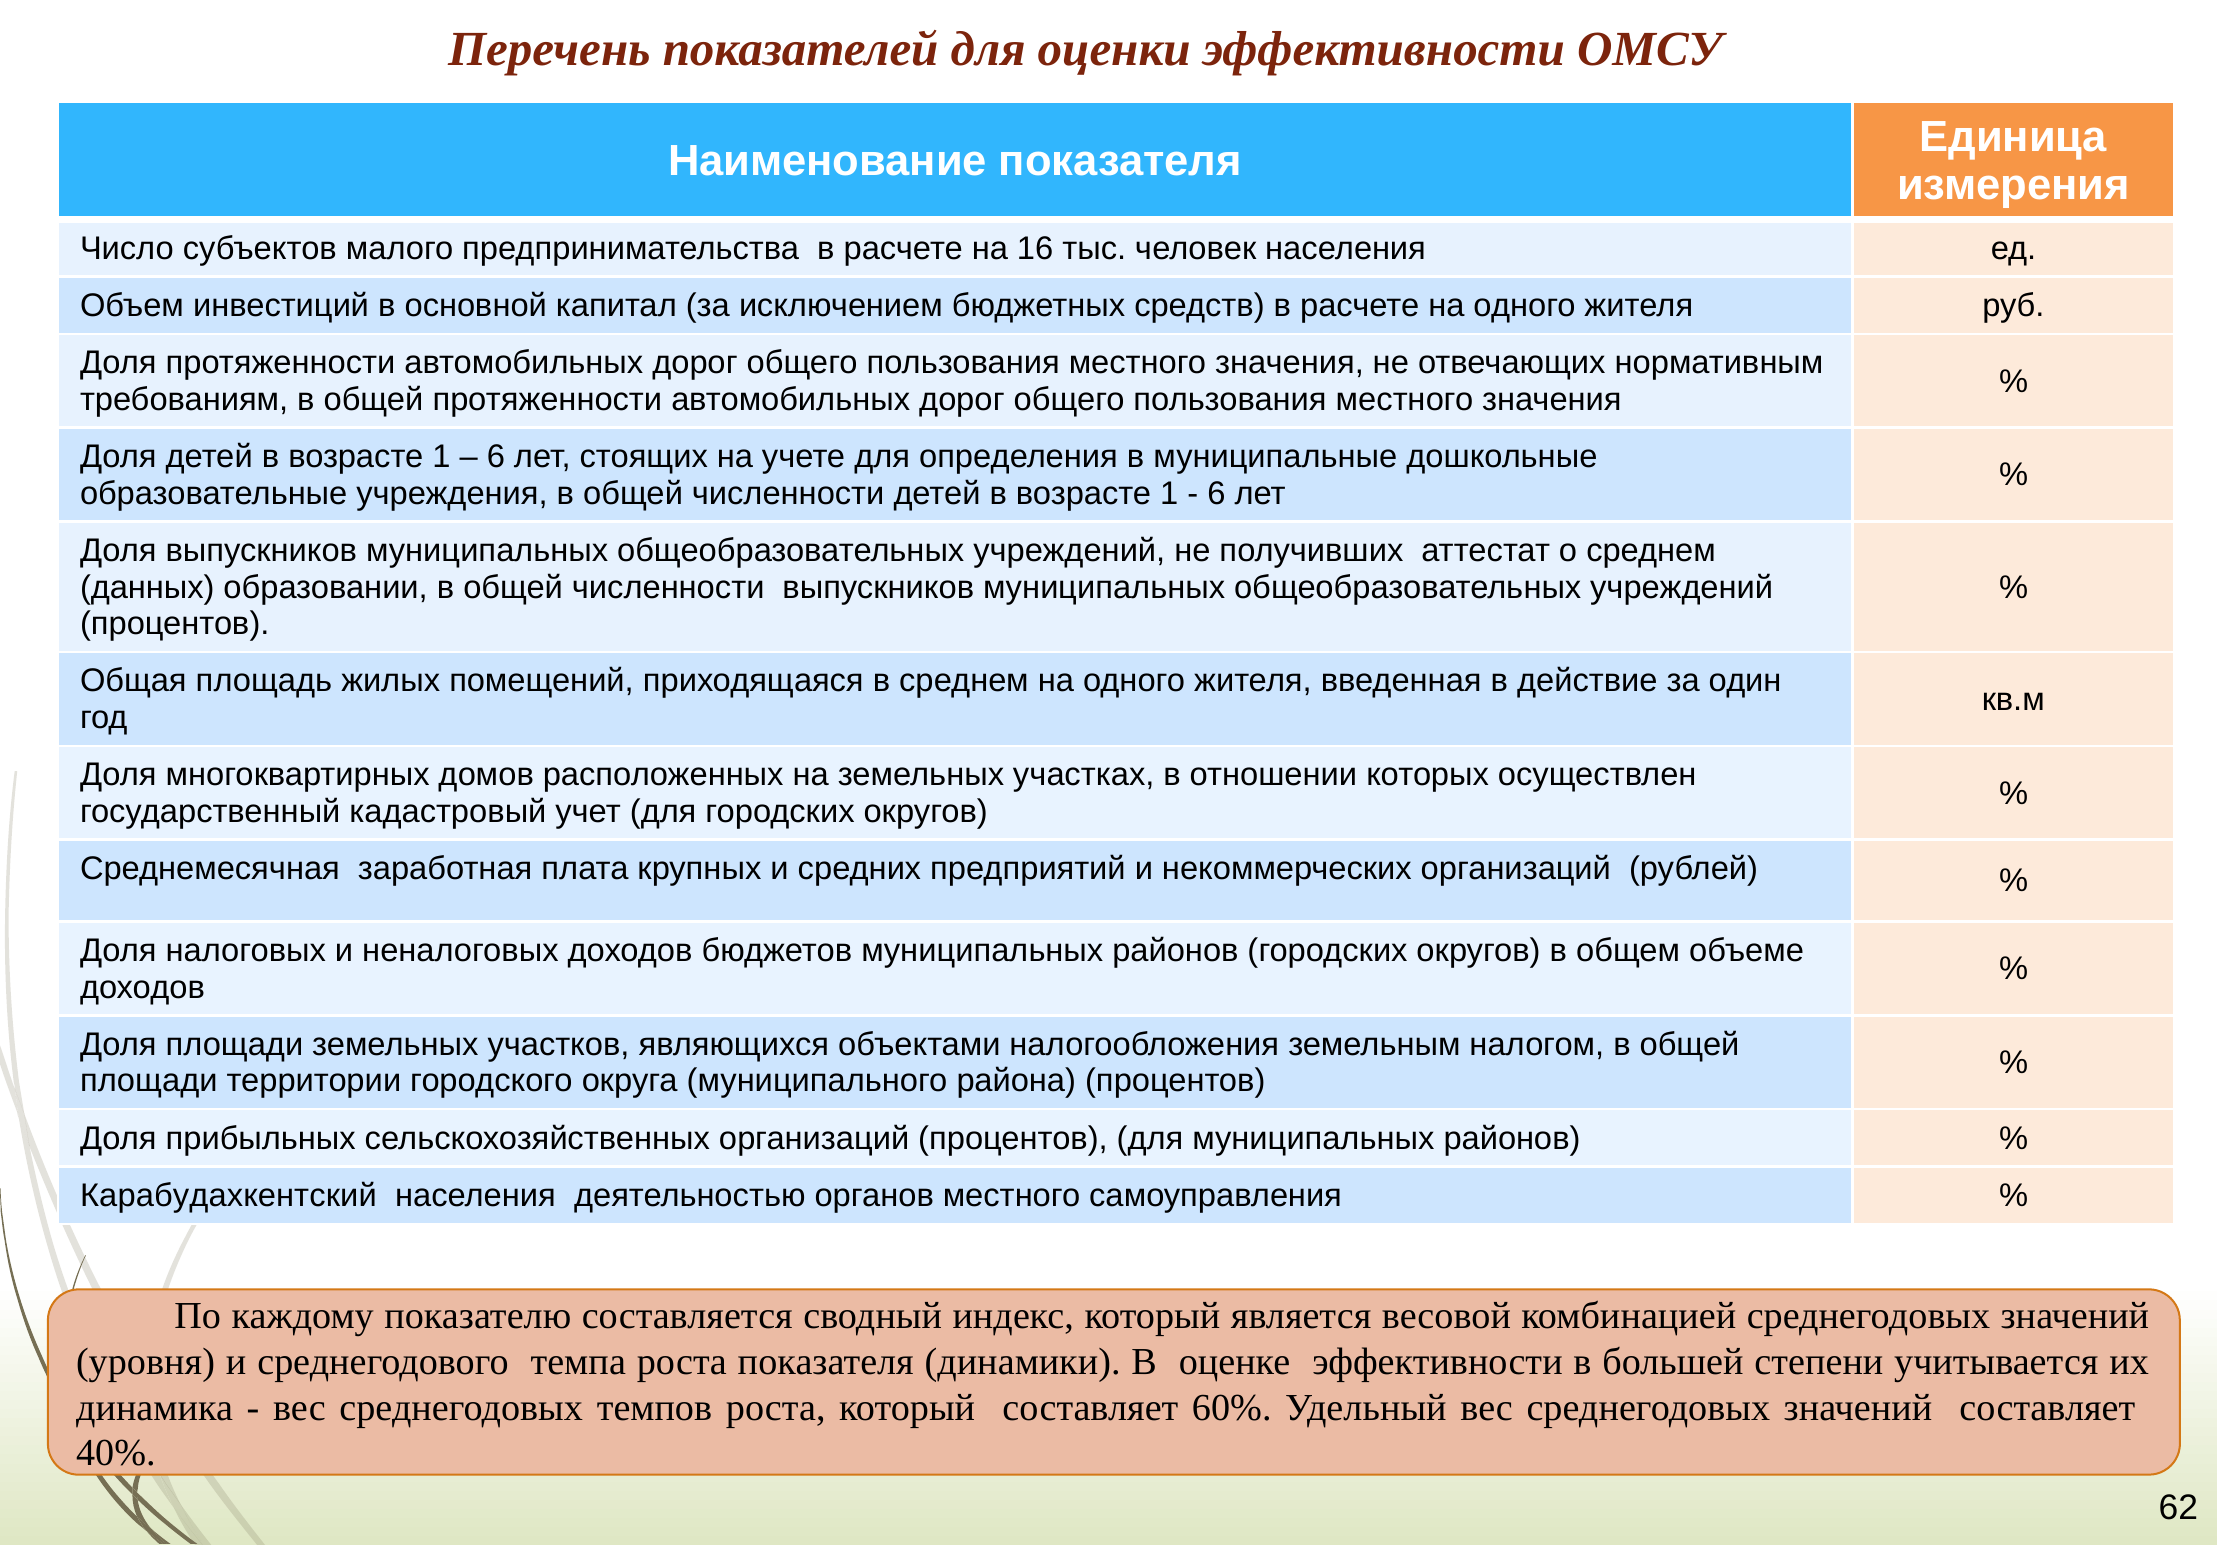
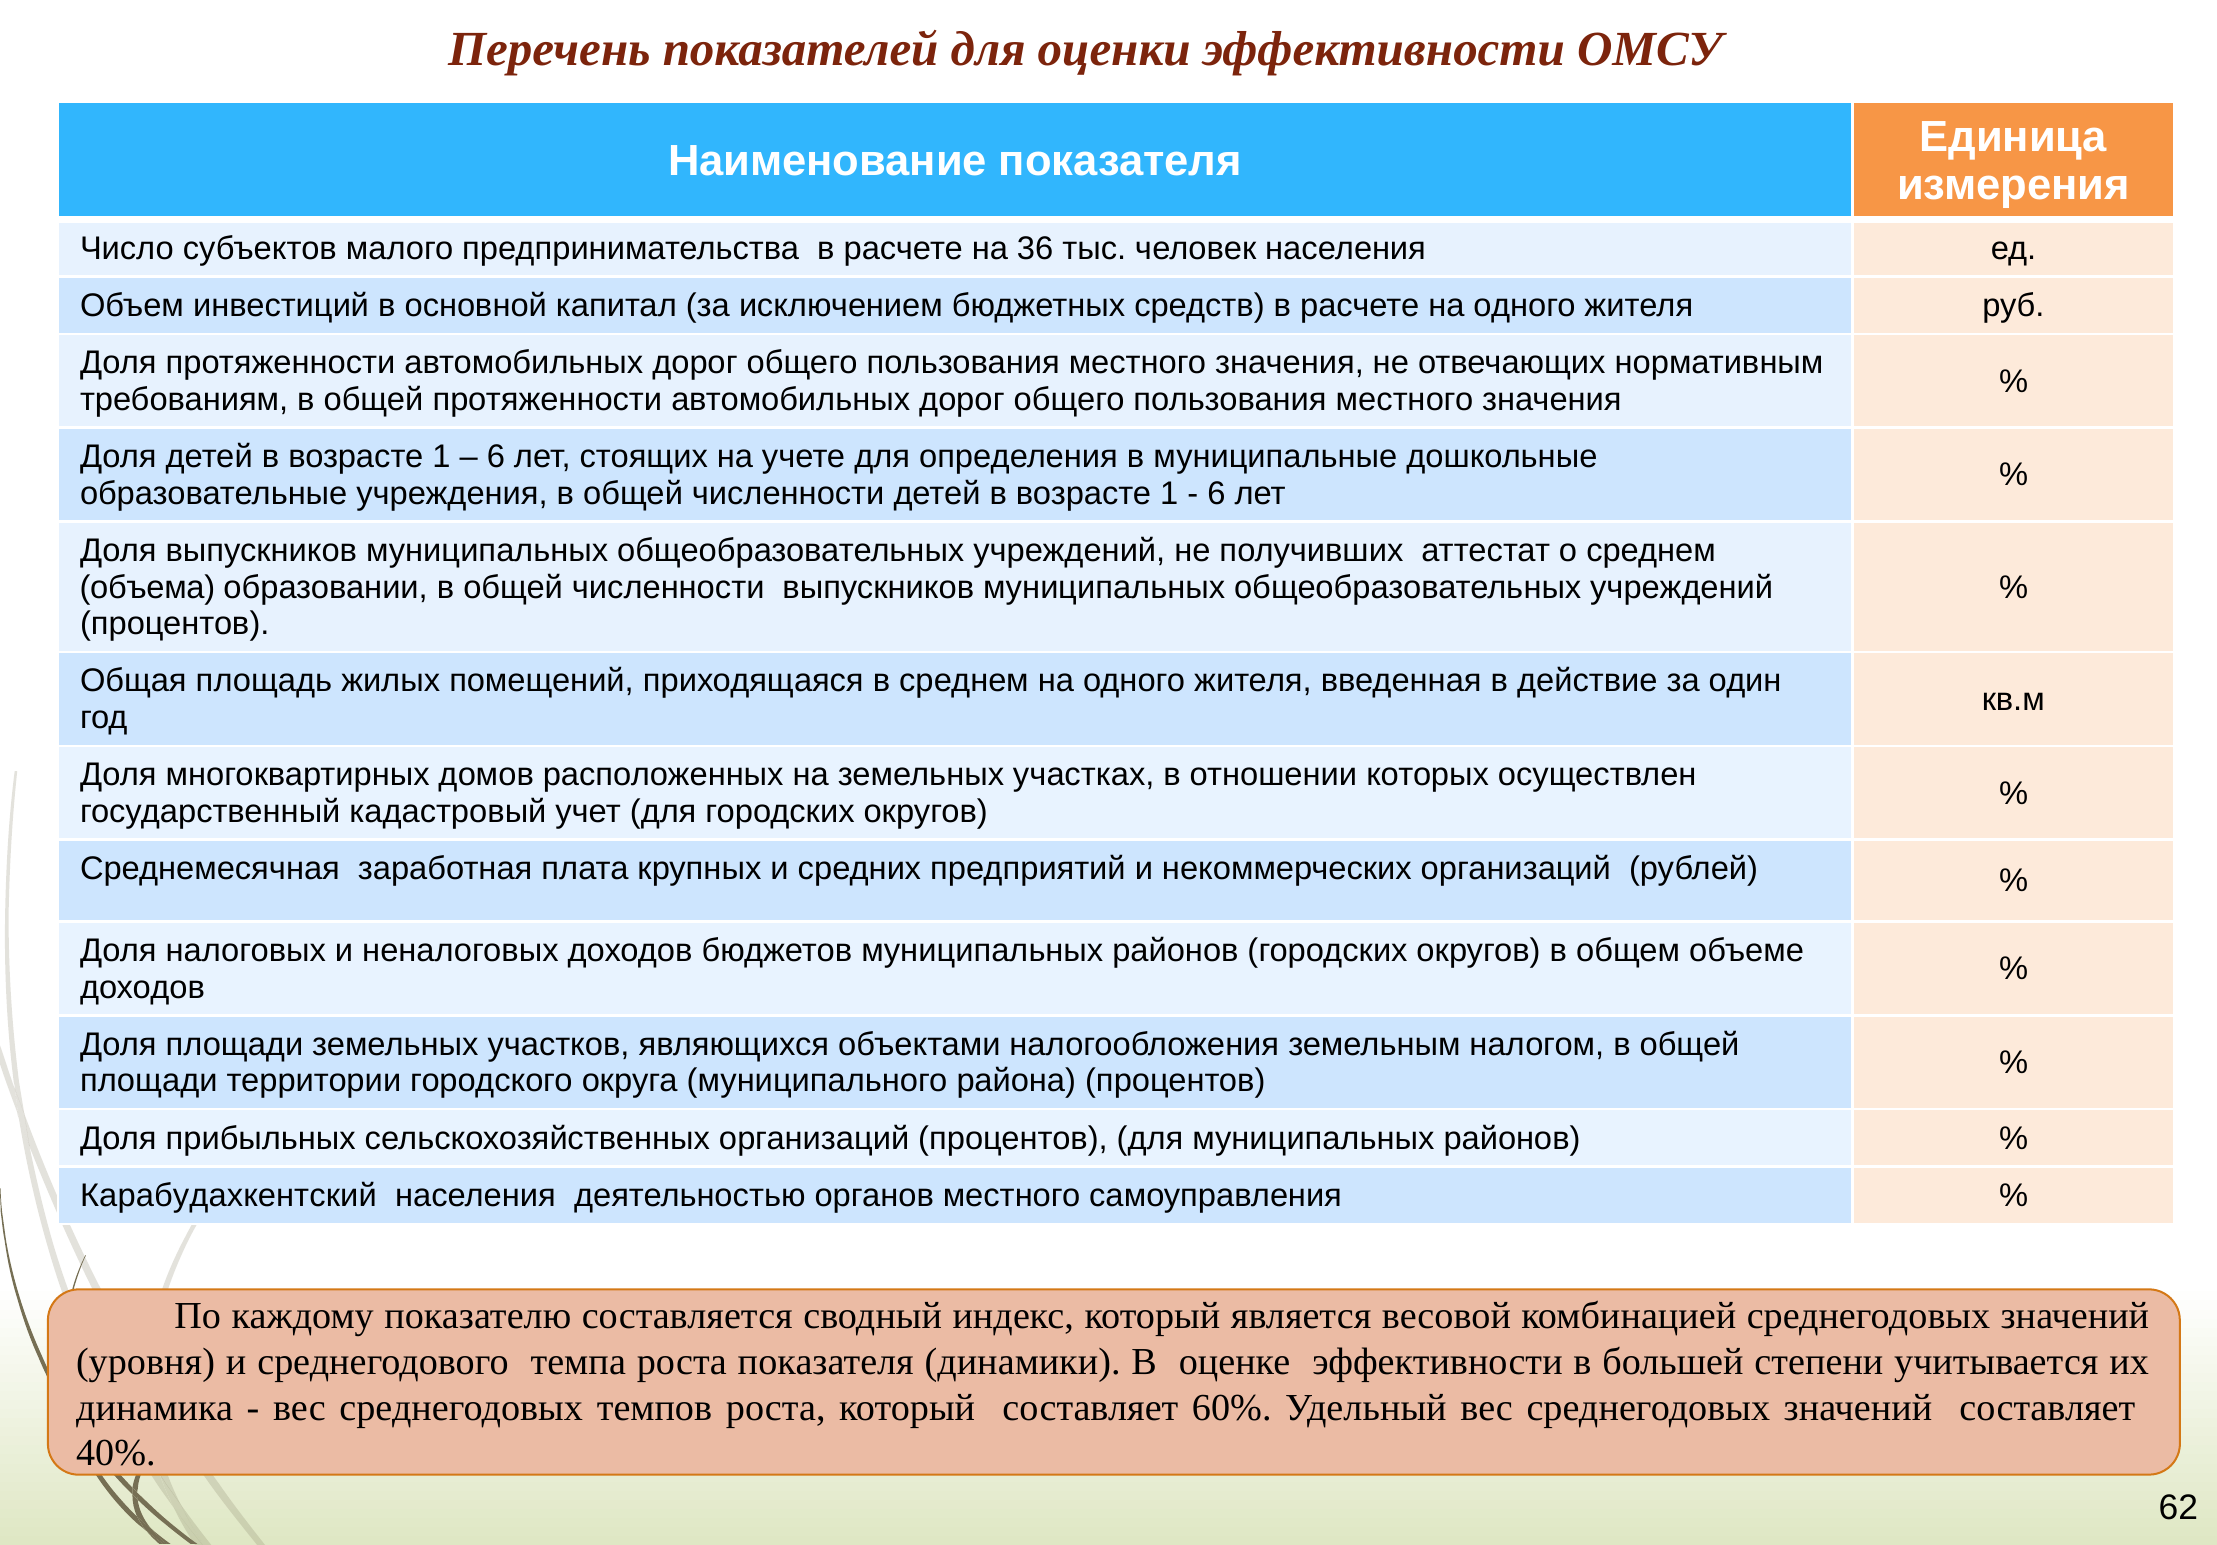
16: 16 -> 36
данных: данных -> объема
